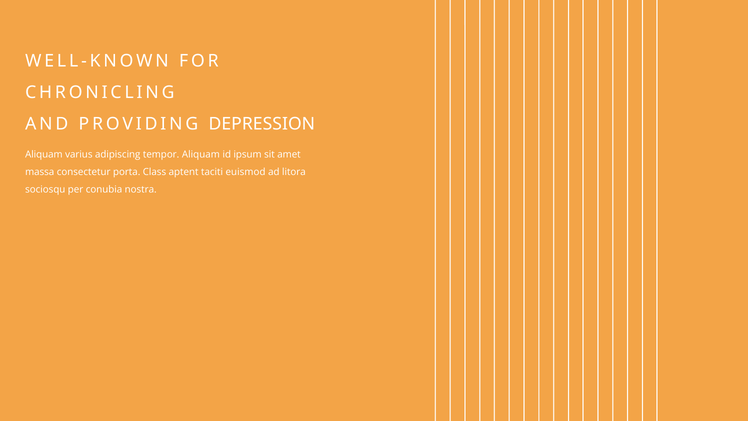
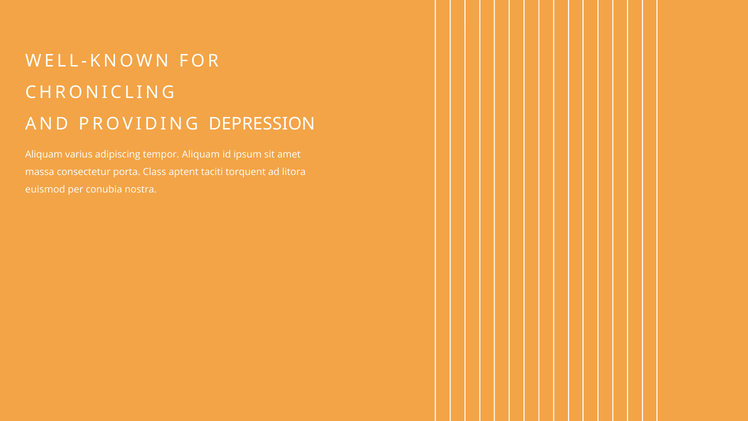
euismod: euismod -> torquent
sociosqu: sociosqu -> euismod
